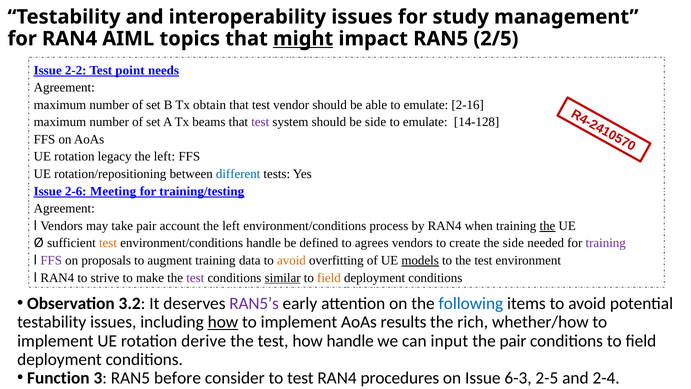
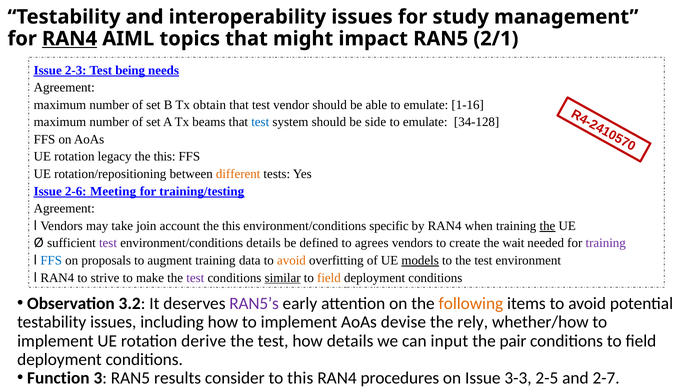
RAN4 at (70, 39) underline: none -> present
might underline: present -> none
2/5: 2/5 -> 2/1
2-2: 2-2 -> 2-3
point: point -> being
2-16: 2-16 -> 1-16
test at (260, 122) colour: purple -> blue
14-128: 14-128 -> 34-128
left at (164, 157): left -> this
different colour: blue -> orange
take pair: pair -> join
account the left: left -> this
process: process -> specific
test at (108, 243) colour: orange -> purple
environment/conditions handle: handle -> details
the side: side -> wait
FFS at (51, 260) colour: purple -> blue
following colour: blue -> orange
how at (223, 322) underline: present -> none
results: results -> devise
rich: rich -> rely
how handle: handle -> details
before: before -> results
to test: test -> this
6-3: 6-3 -> 3-3
2-4: 2-4 -> 2-7
